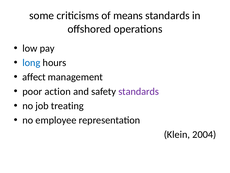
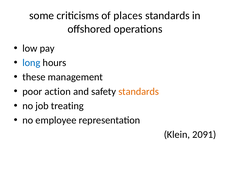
means: means -> places
affect: affect -> these
standards at (139, 91) colour: purple -> orange
2004: 2004 -> 2091
